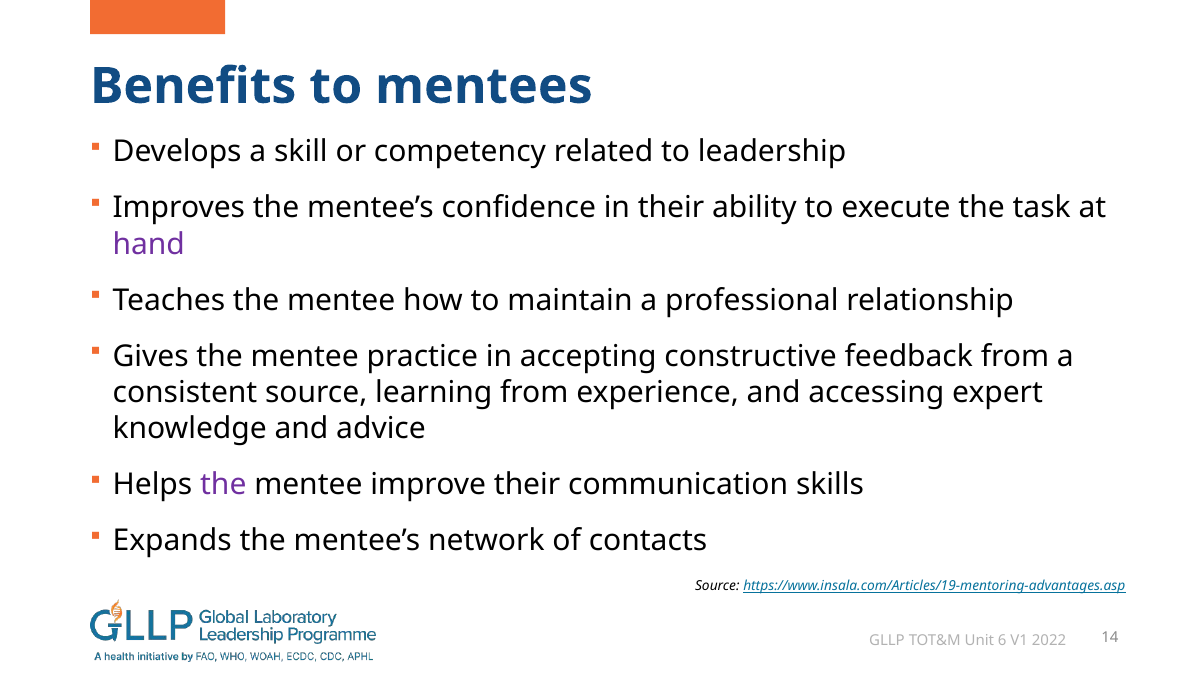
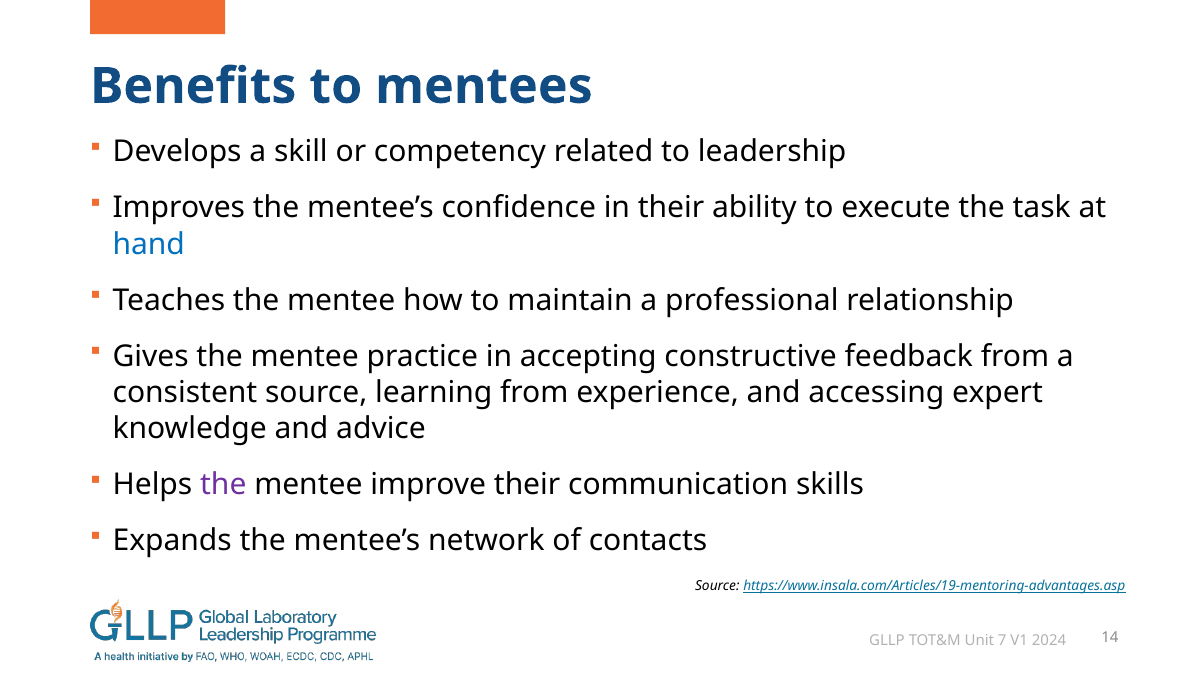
hand colour: purple -> blue
6: 6 -> 7
2022: 2022 -> 2024
